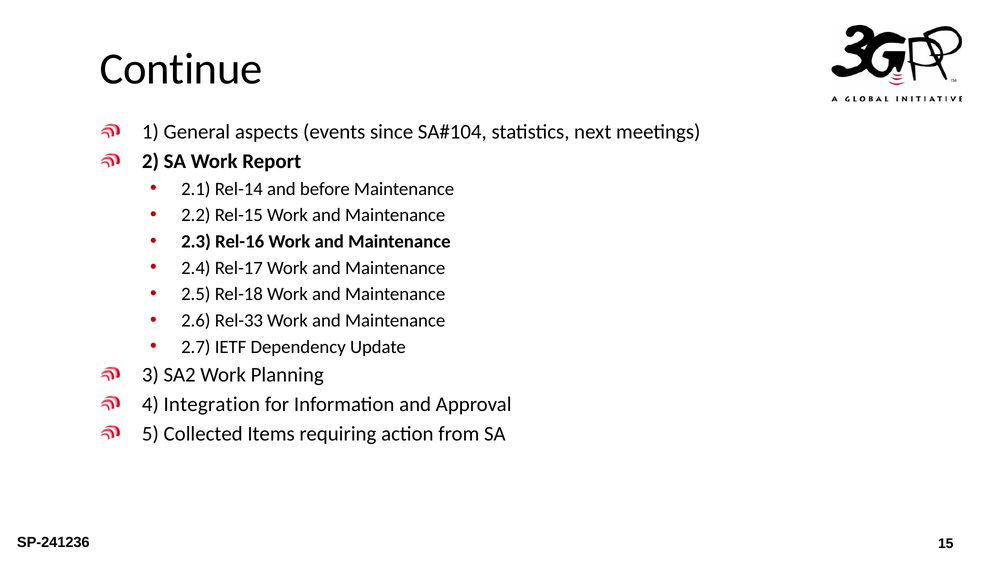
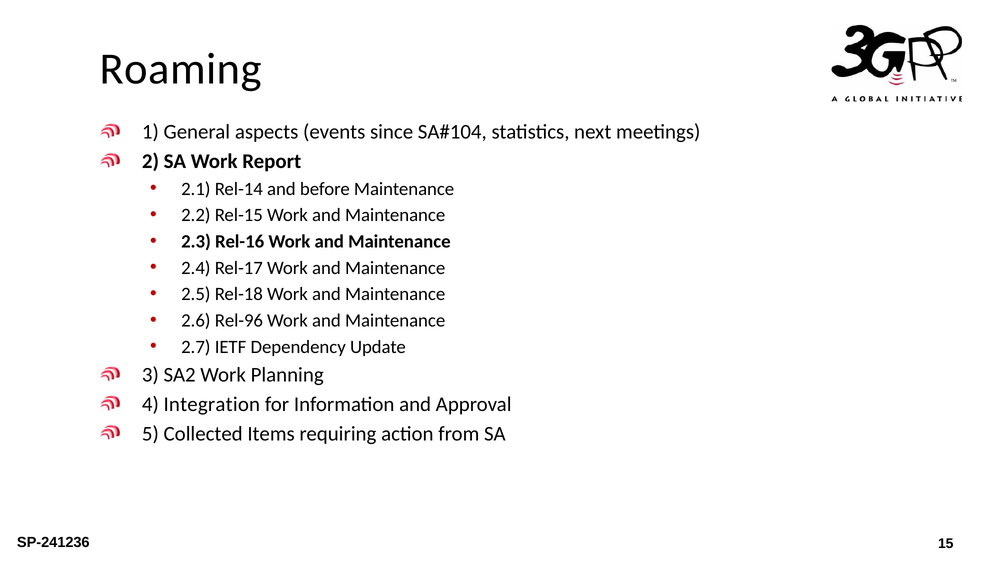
Continue: Continue -> Roaming
Rel-33: Rel-33 -> Rel-96
